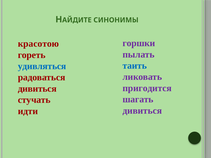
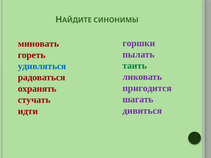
красотою: красотою -> миновать
таить colour: blue -> green
дивиться at (37, 89): дивиться -> охранять
